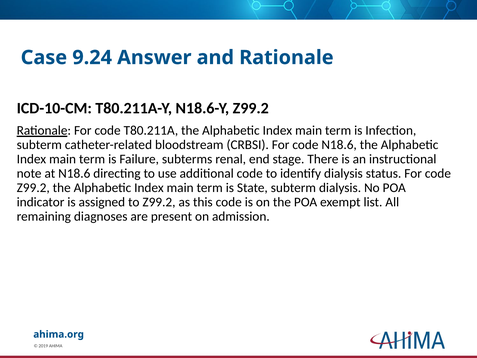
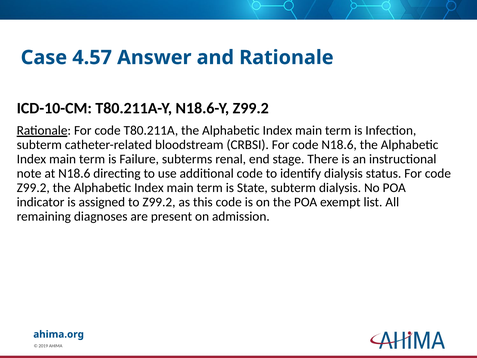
9.24: 9.24 -> 4.57
